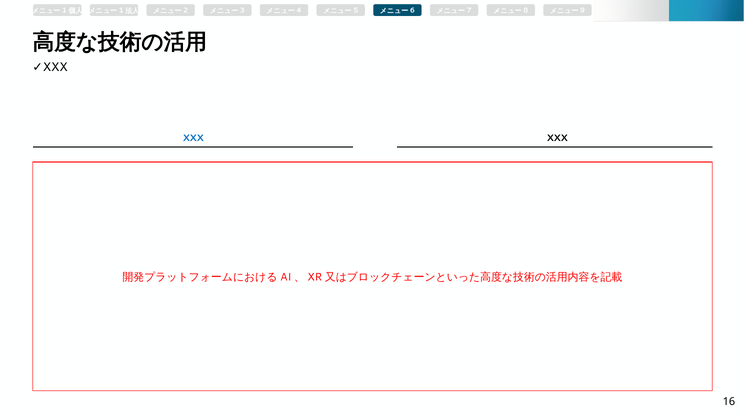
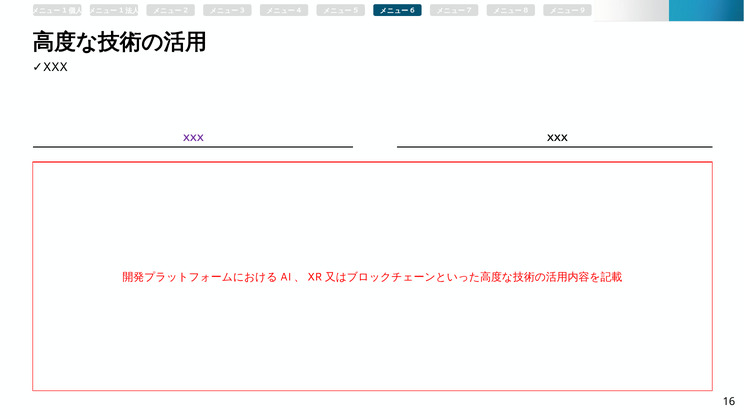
XXX at (193, 138) colour: blue -> purple
